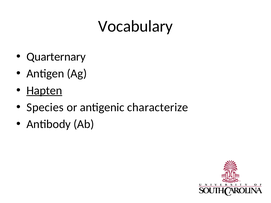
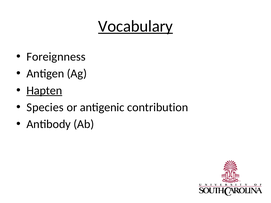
Vocabulary underline: none -> present
Quarternary: Quarternary -> Foreignness
characterize: characterize -> contribution
